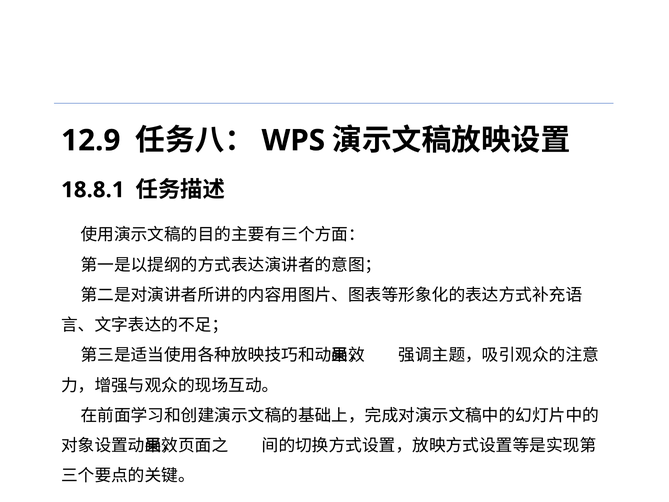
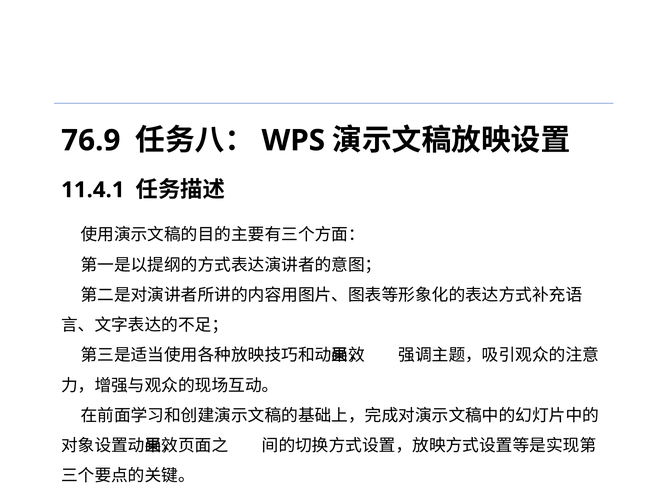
12.9: 12.9 -> 76.9
18.8.1: 18.8.1 -> 11.4.1
